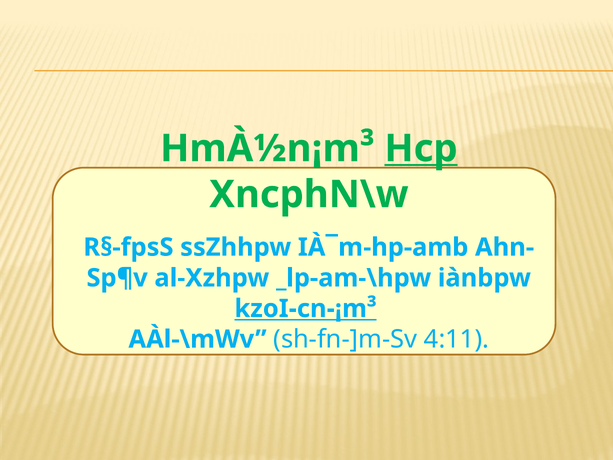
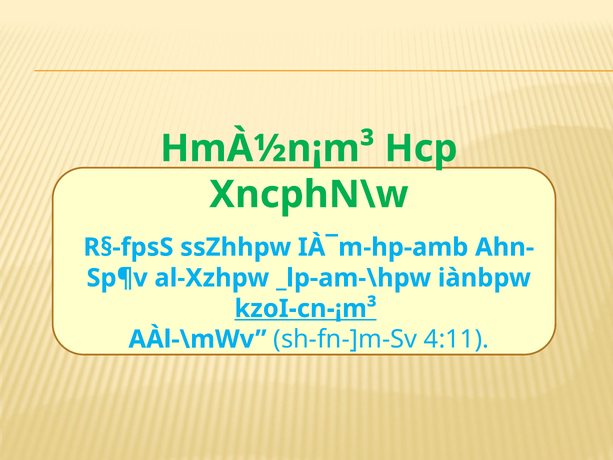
Hcp underline: present -> none
